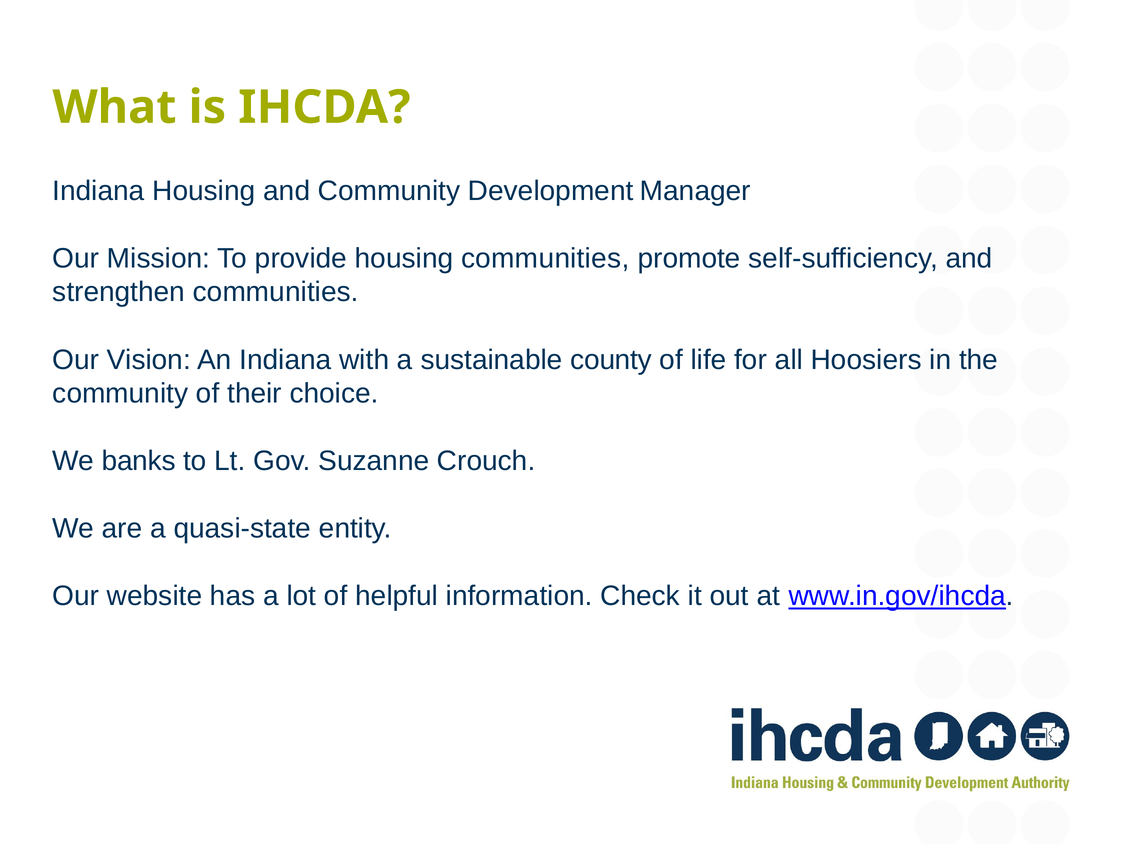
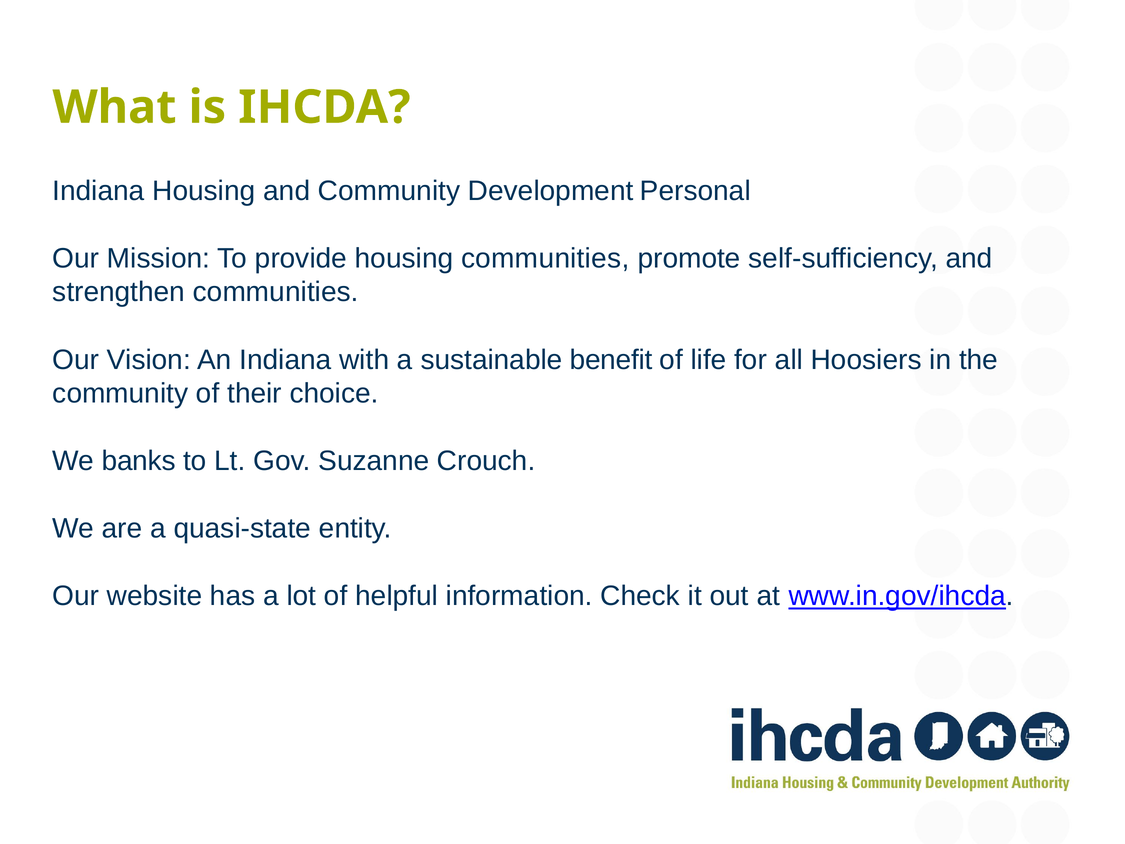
Manager: Manager -> Personal
county: county -> benefit
